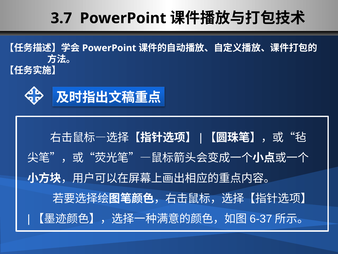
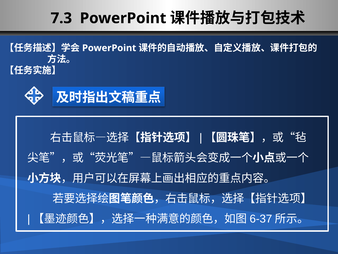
3.7: 3.7 -> 7.3
